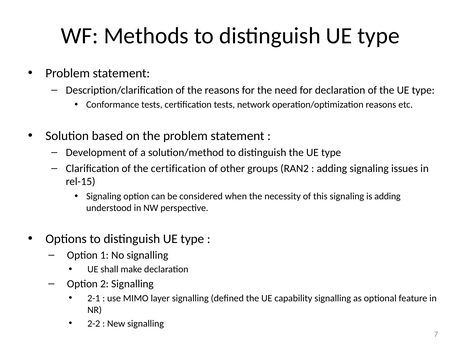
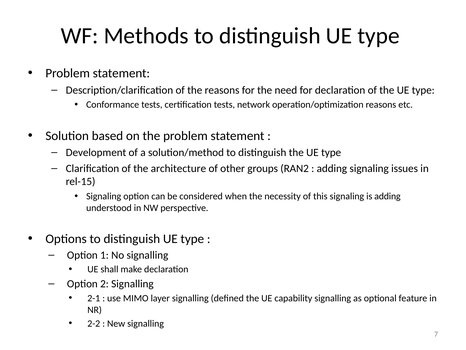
the certification: certification -> architecture
